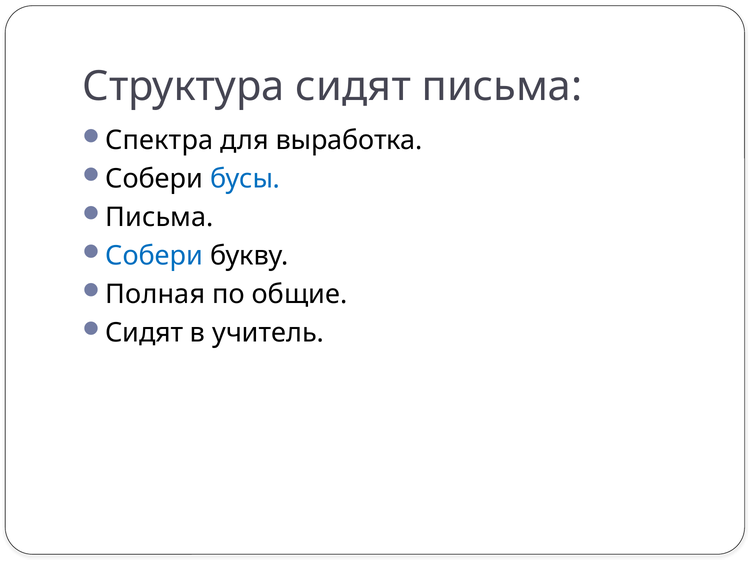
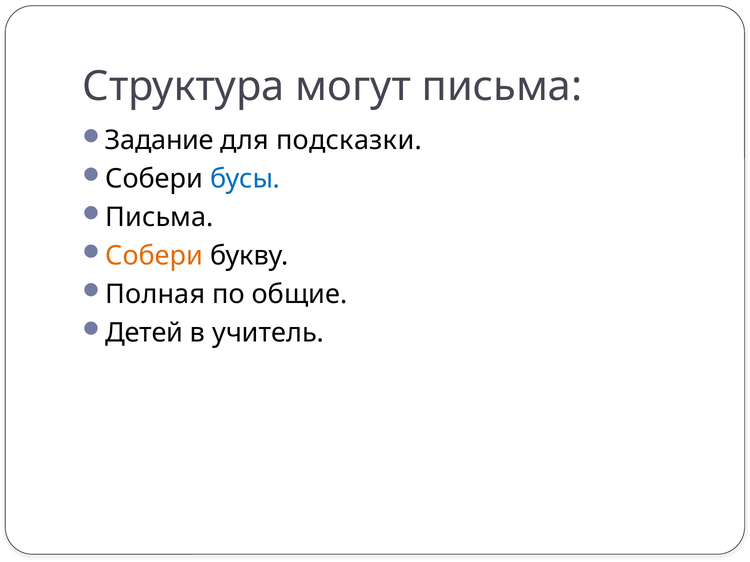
Структура сидят: сидят -> могут
Спектра: Спектра -> Задание
выработка: выработка -> подсказки
Собери at (154, 256) colour: blue -> orange
Сидят at (144, 333): Сидят -> Детей
